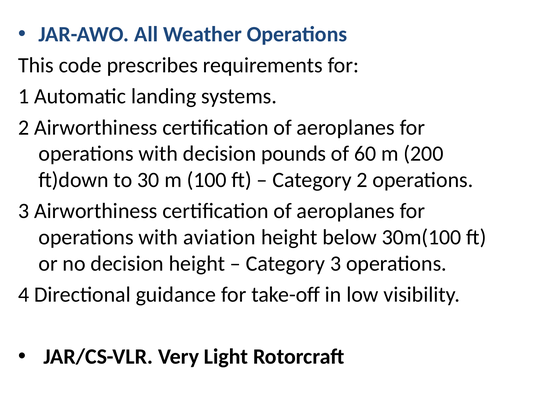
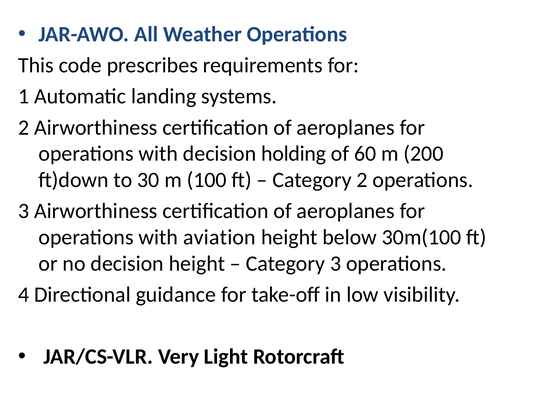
pounds: pounds -> holding
